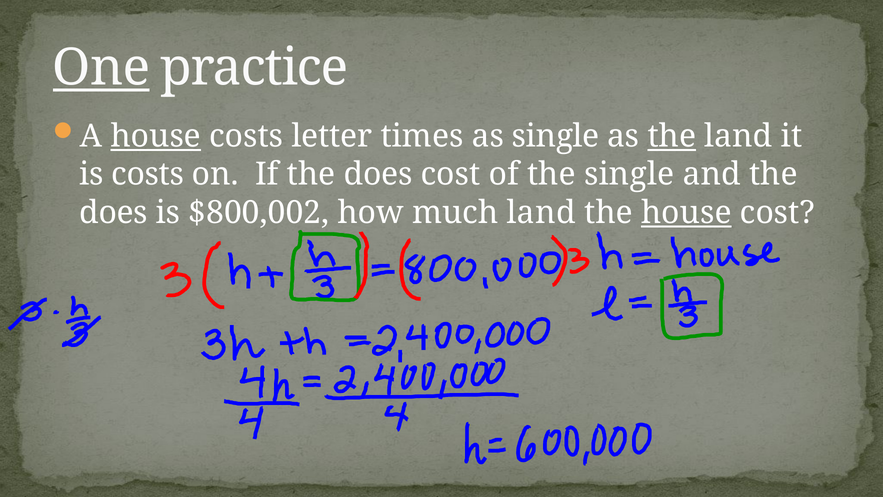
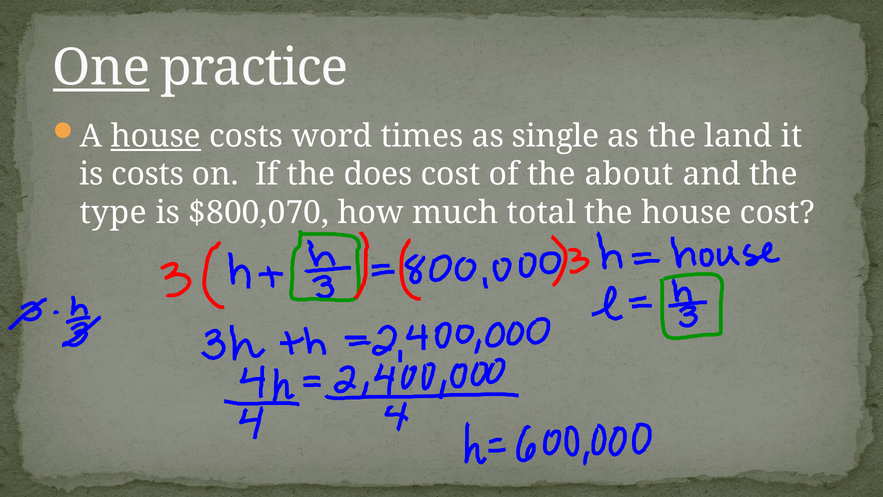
letter: letter -> word
the at (672, 136) underline: present -> none
the single: single -> about
does at (113, 213): does -> type
$800,002: $800,002 -> $800,070
much land: land -> total
house at (686, 213) underline: present -> none
